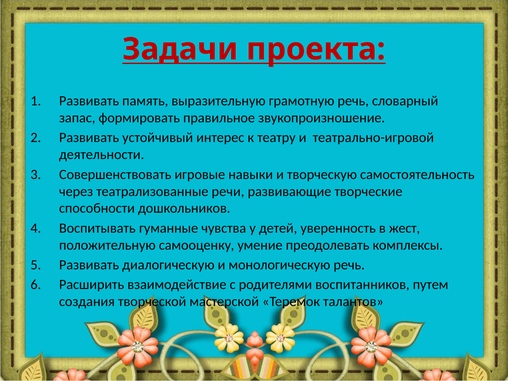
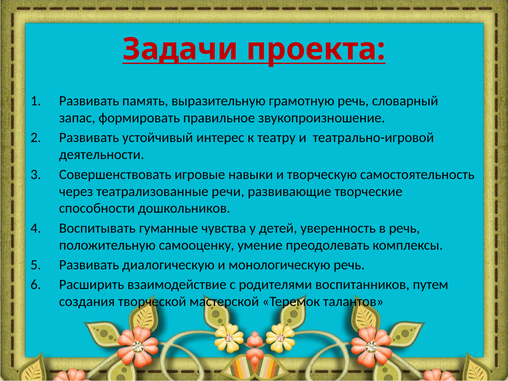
в жест: жест -> речь
